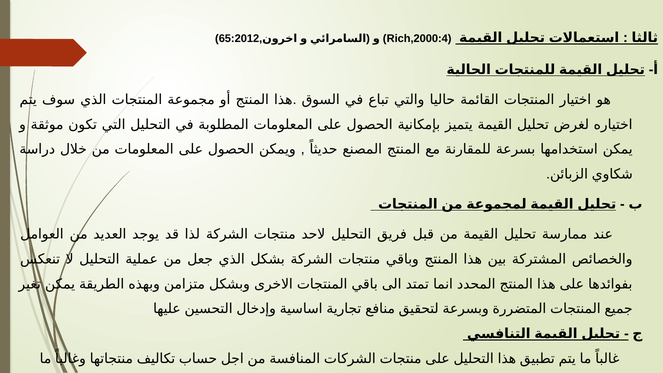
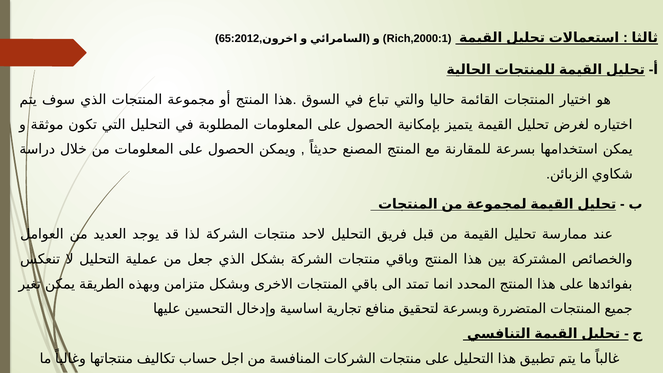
Rich,2000:4: Rich,2000:4 -> Rich,2000:1
